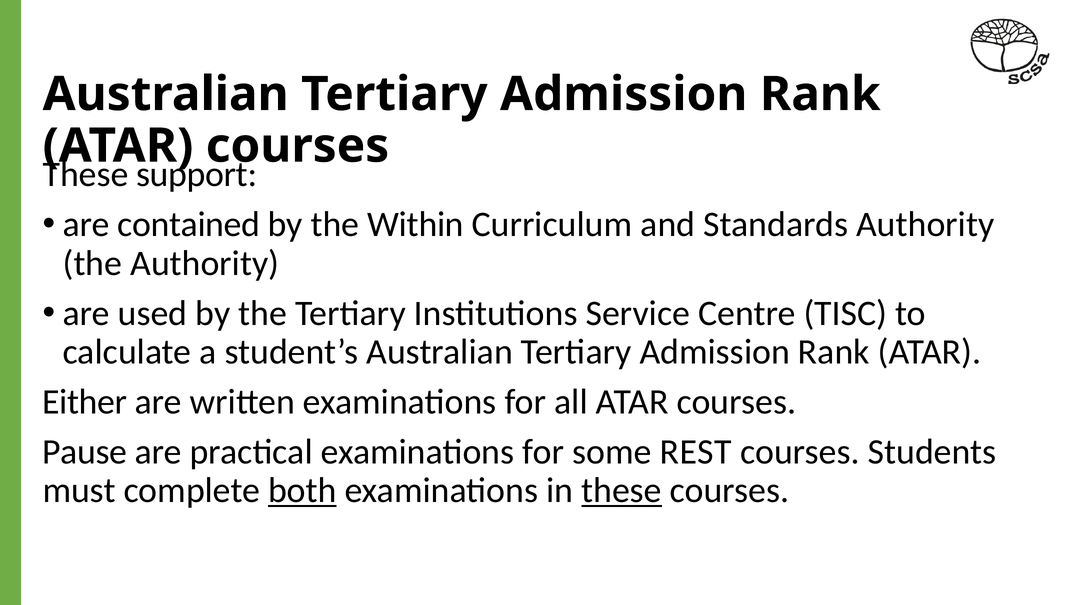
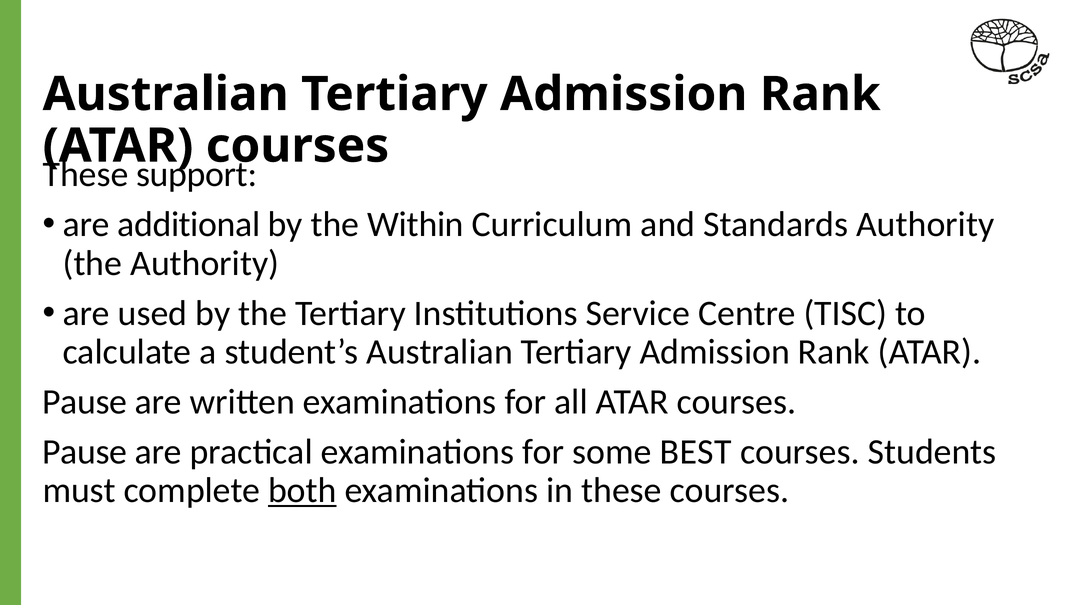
contained: contained -> additional
Either at (85, 402): Either -> Pause
REST: REST -> BEST
these at (622, 490) underline: present -> none
